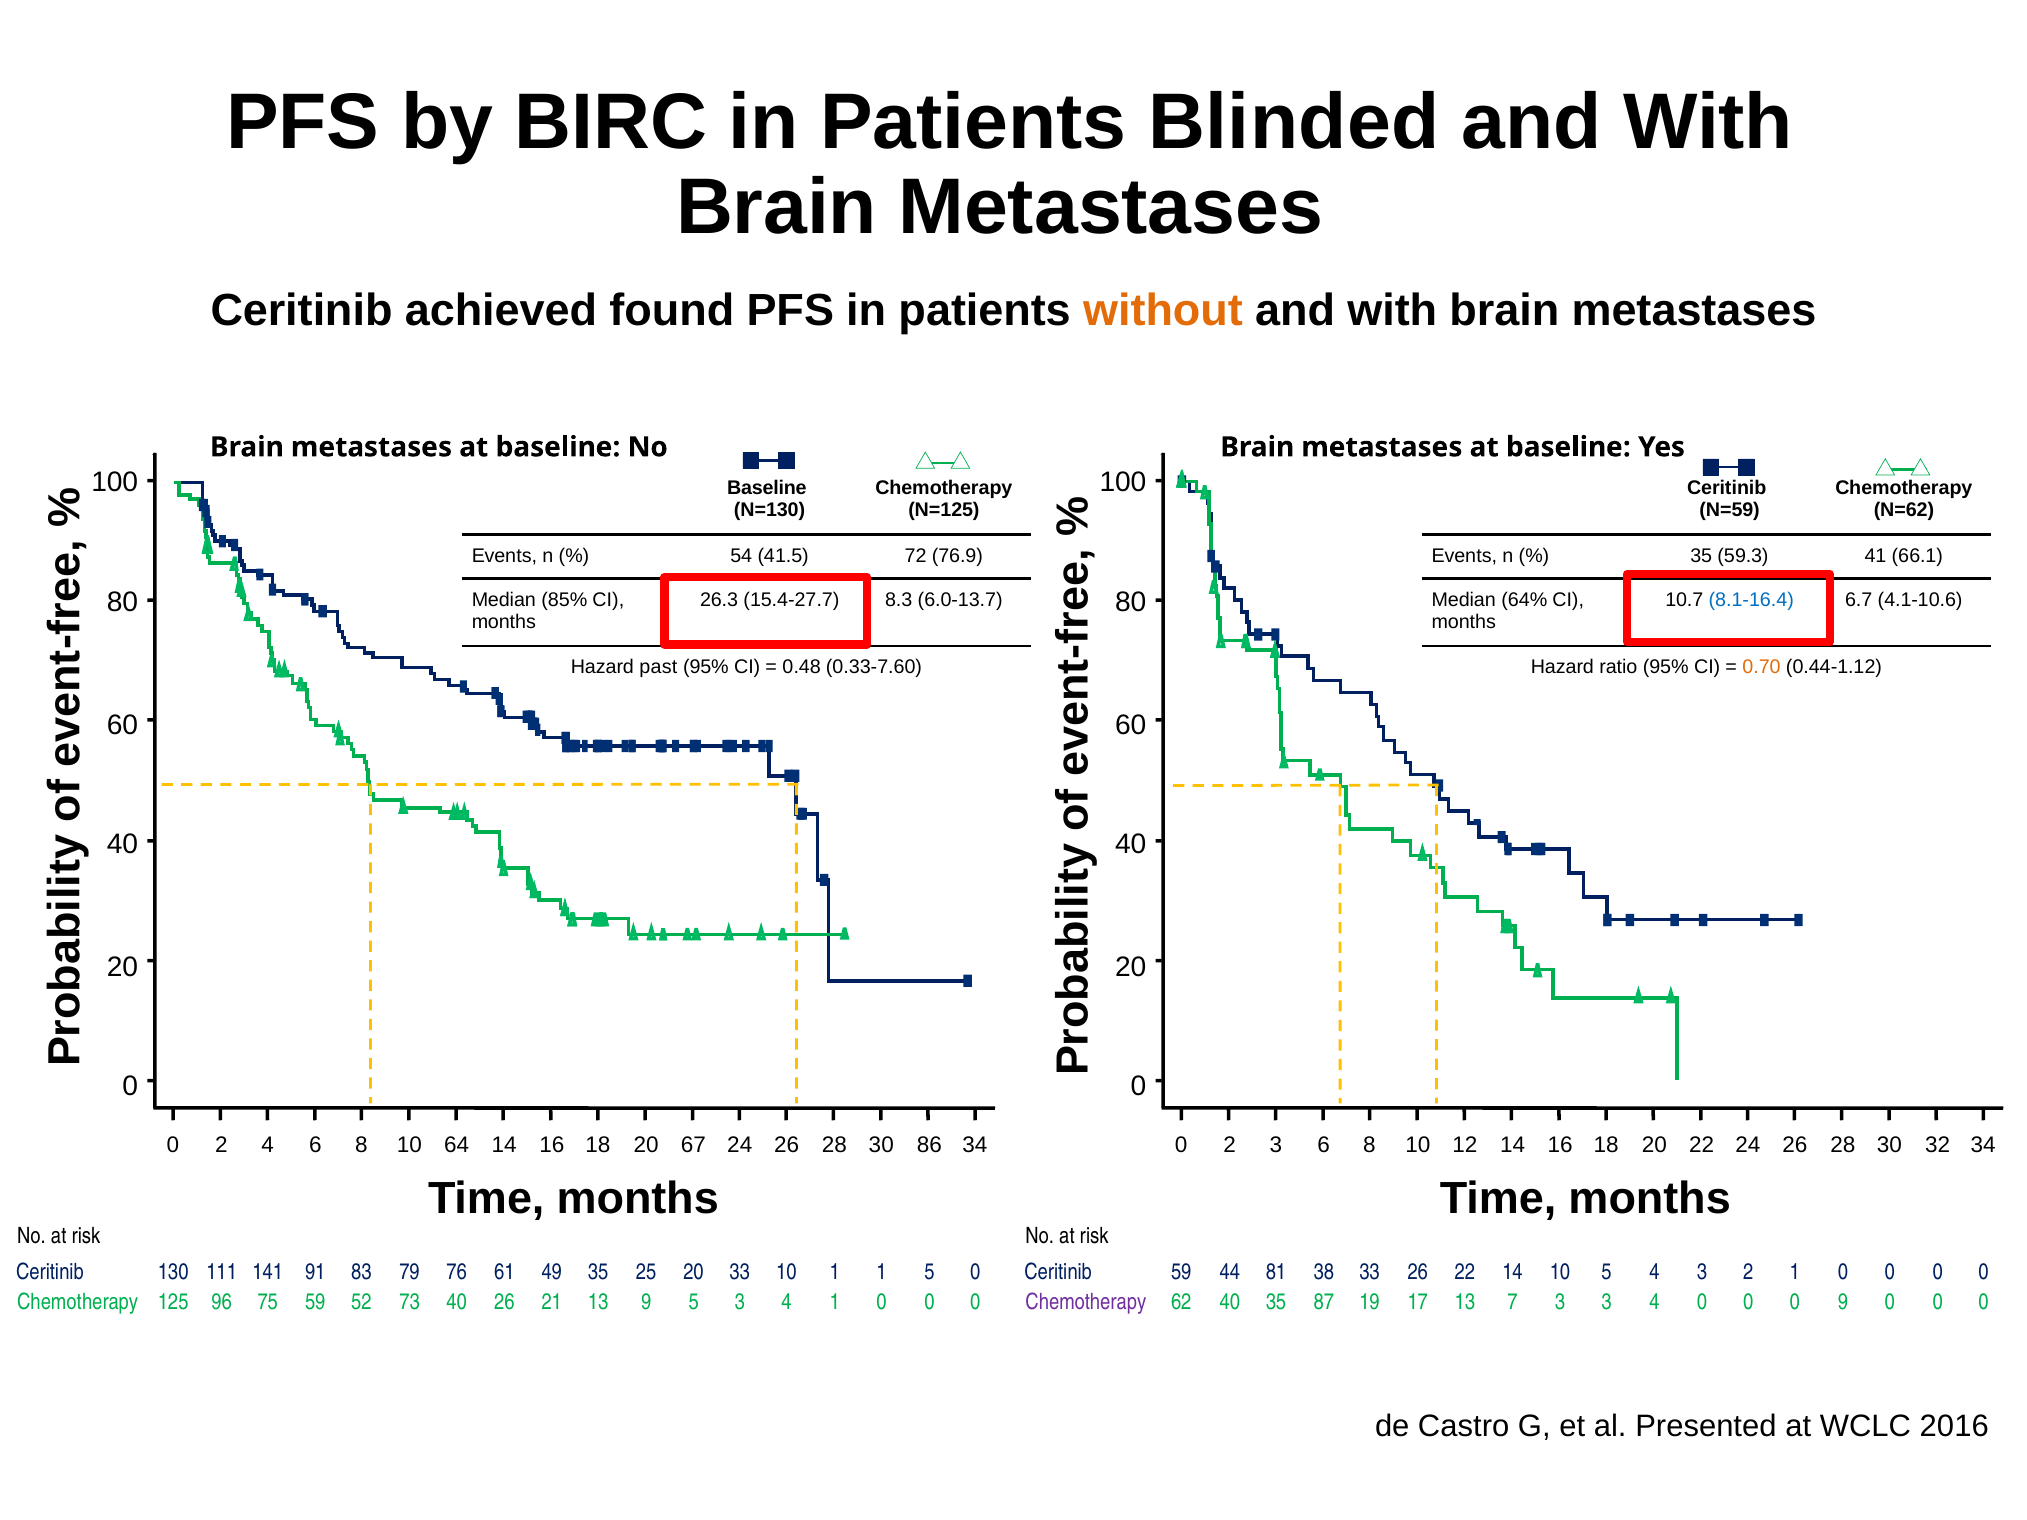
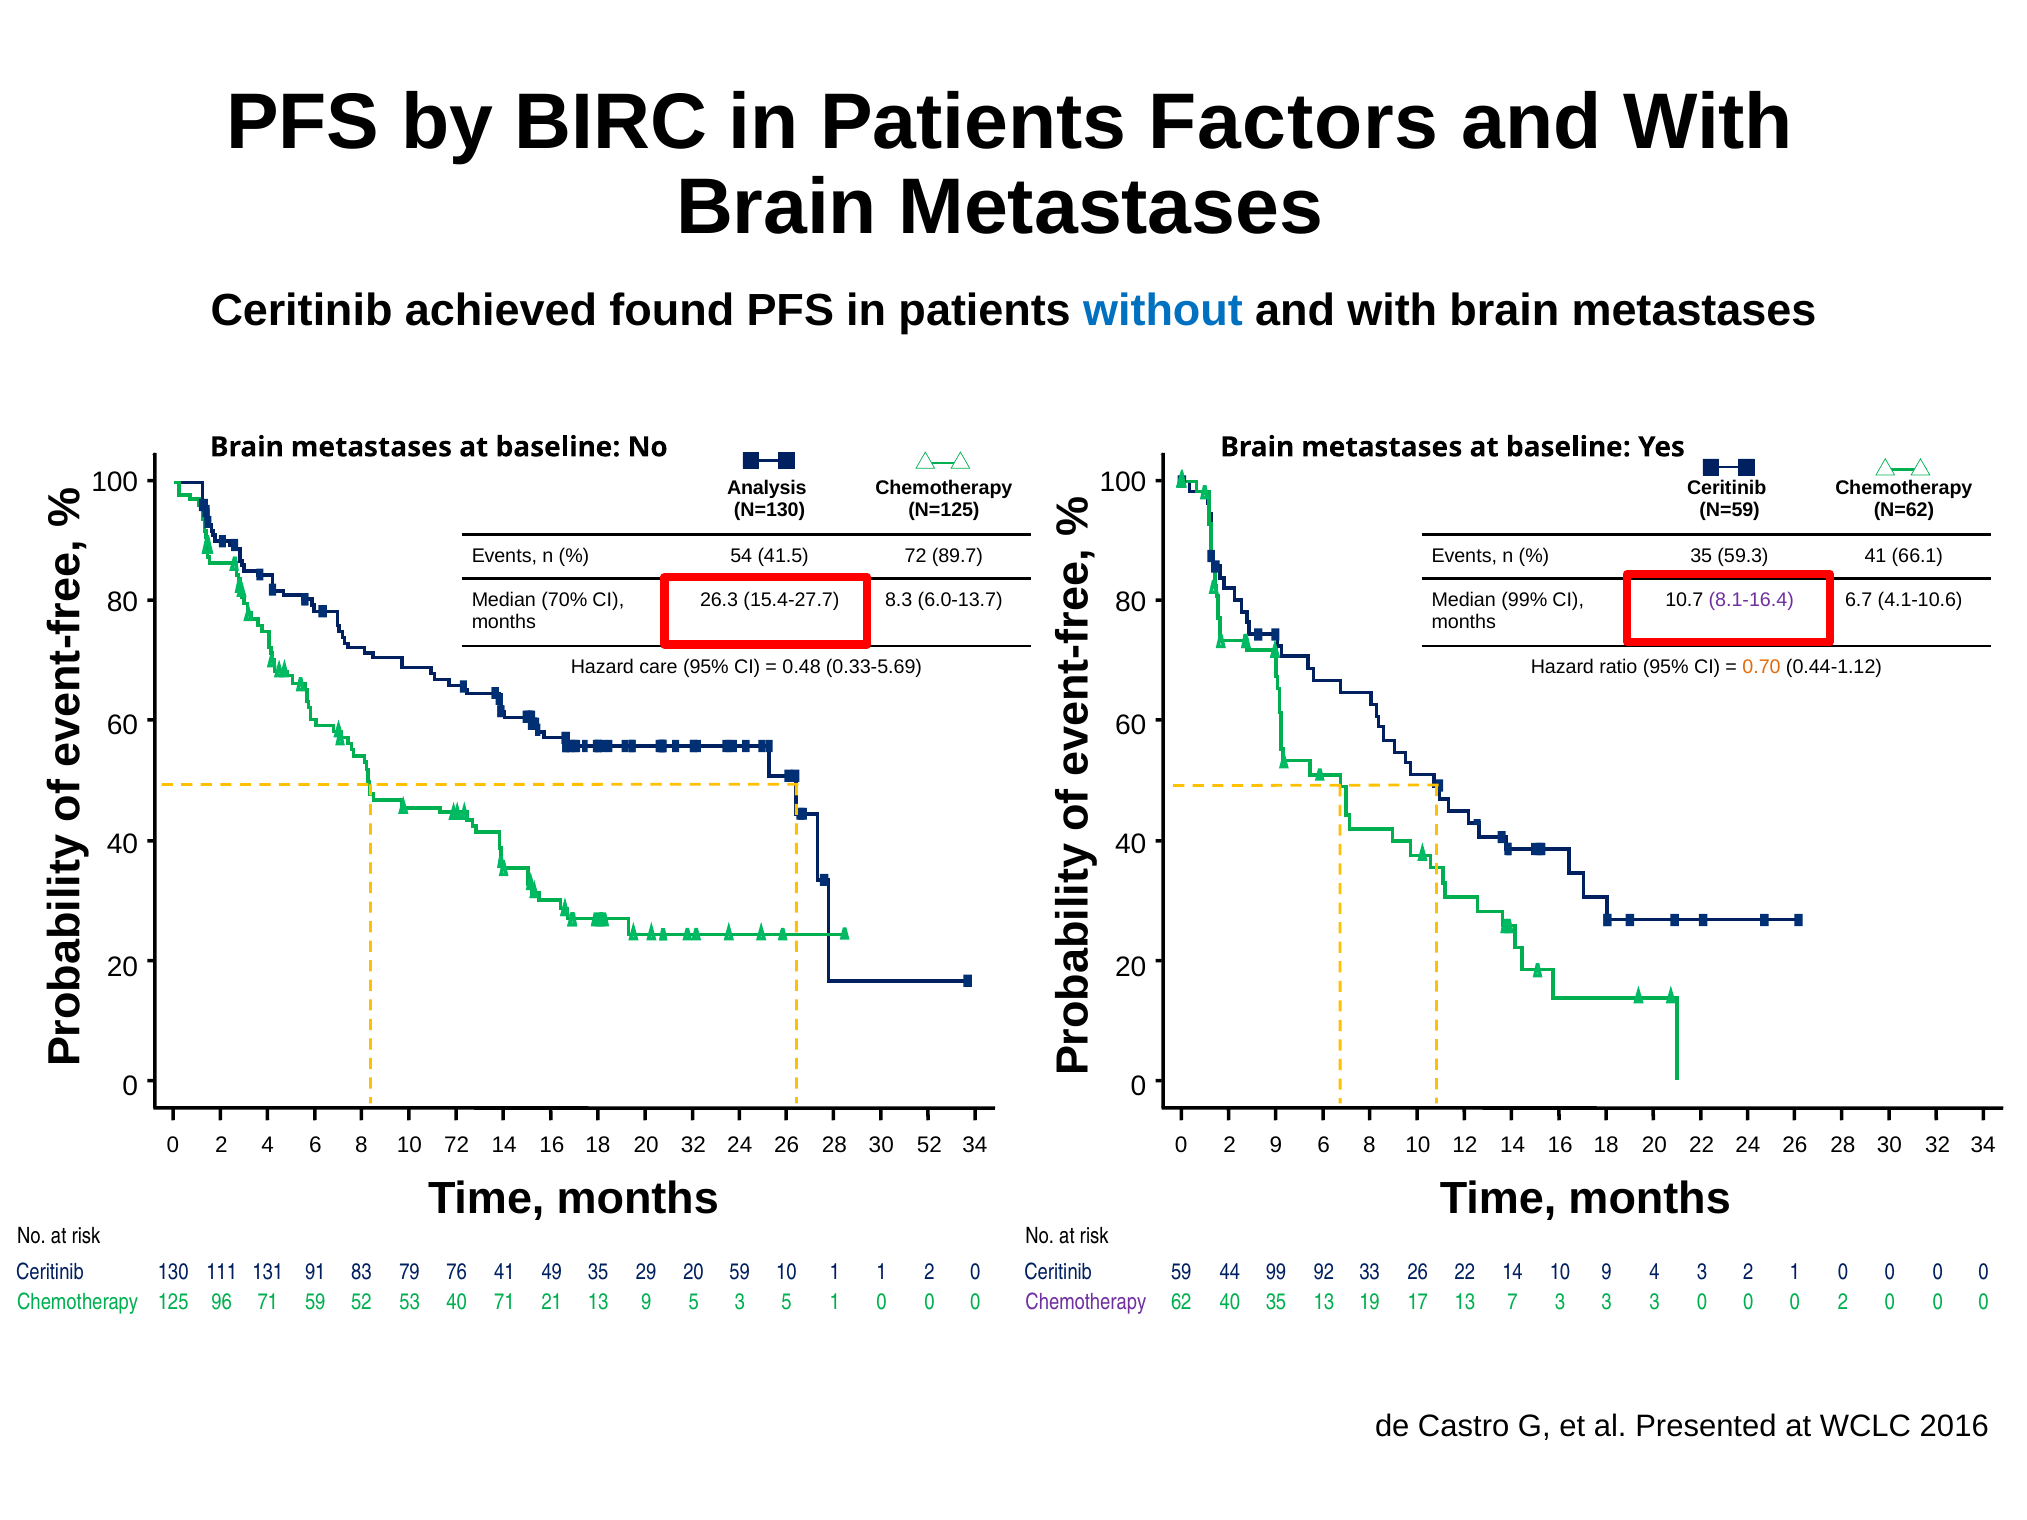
Blinded: Blinded -> Factors
without colour: orange -> blue
Baseline at (767, 488): Baseline -> Analysis
76.9: 76.9 -> 89.7
85%: 85% -> 70%
64%: 64% -> 99%
8.1-16.4 colour: blue -> purple
past: past -> care
0.33-7.60: 0.33-7.60 -> 0.33-5.69
8 64: 64 -> 72
20 67: 67 -> 32
30 86: 86 -> 52
2 3: 3 -> 9
141: 141 -> 131
76 61: 61 -> 41
25: 25 -> 29
20 33: 33 -> 59
1 5: 5 -> 2
81: 81 -> 99
38: 38 -> 92
10 5: 5 -> 9
96 75: 75 -> 71
73: 73 -> 53
40 26: 26 -> 71
5 3 4: 4 -> 5
62 87: 87 -> 13
3 3 4: 4 -> 3
0 9: 9 -> 2
